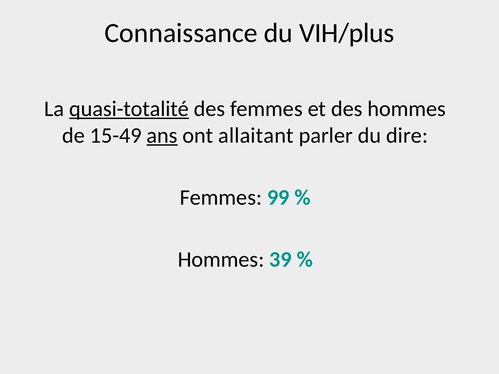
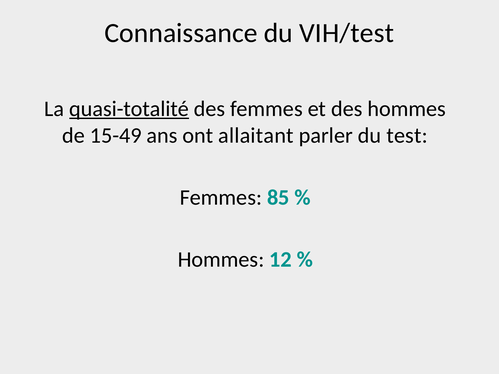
VIH/plus: VIH/plus -> VIH/test
ans underline: present -> none
dire: dire -> test
99: 99 -> 85
39: 39 -> 12
